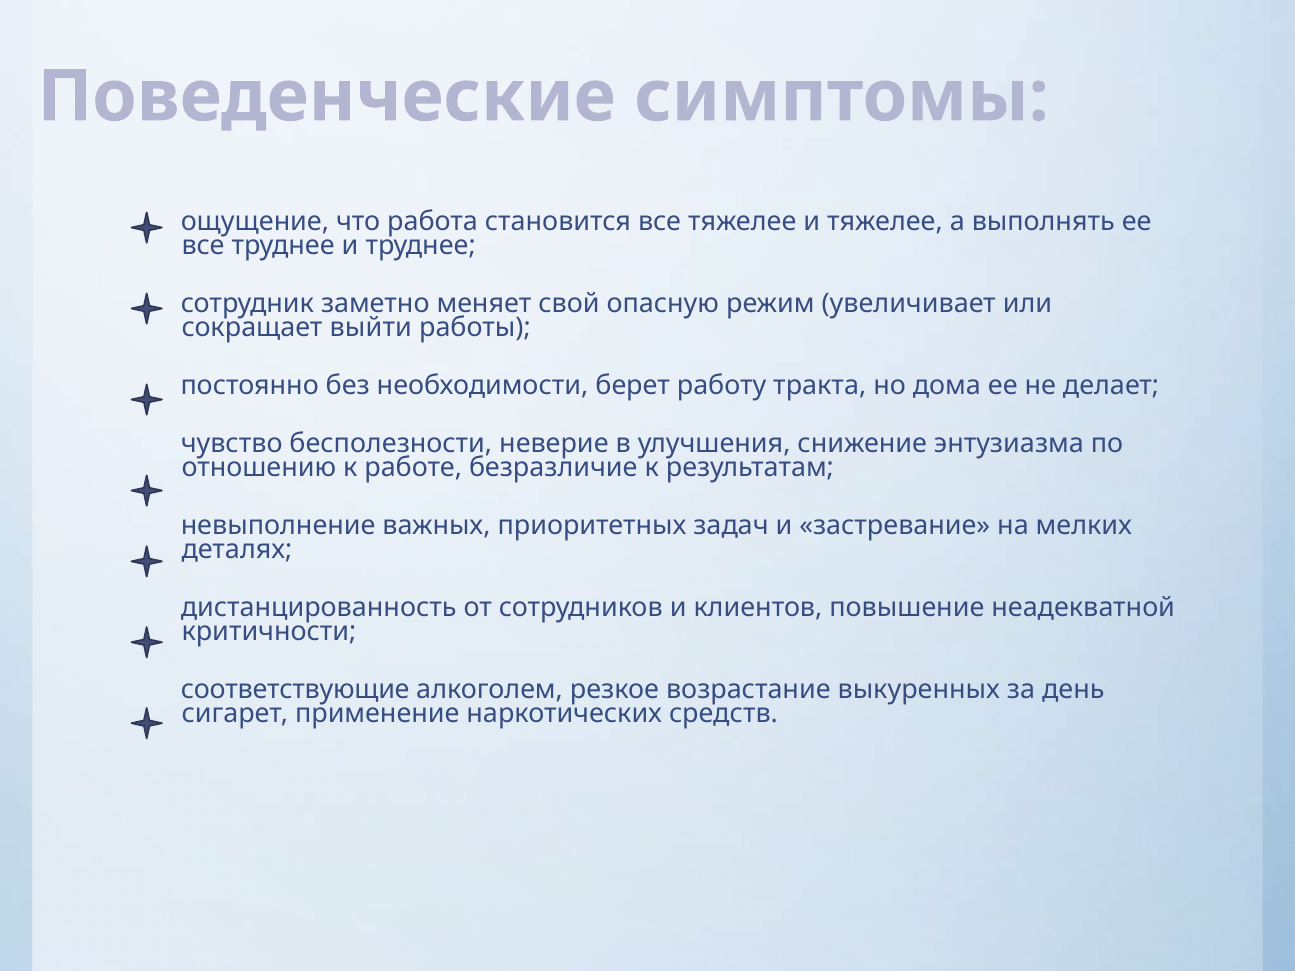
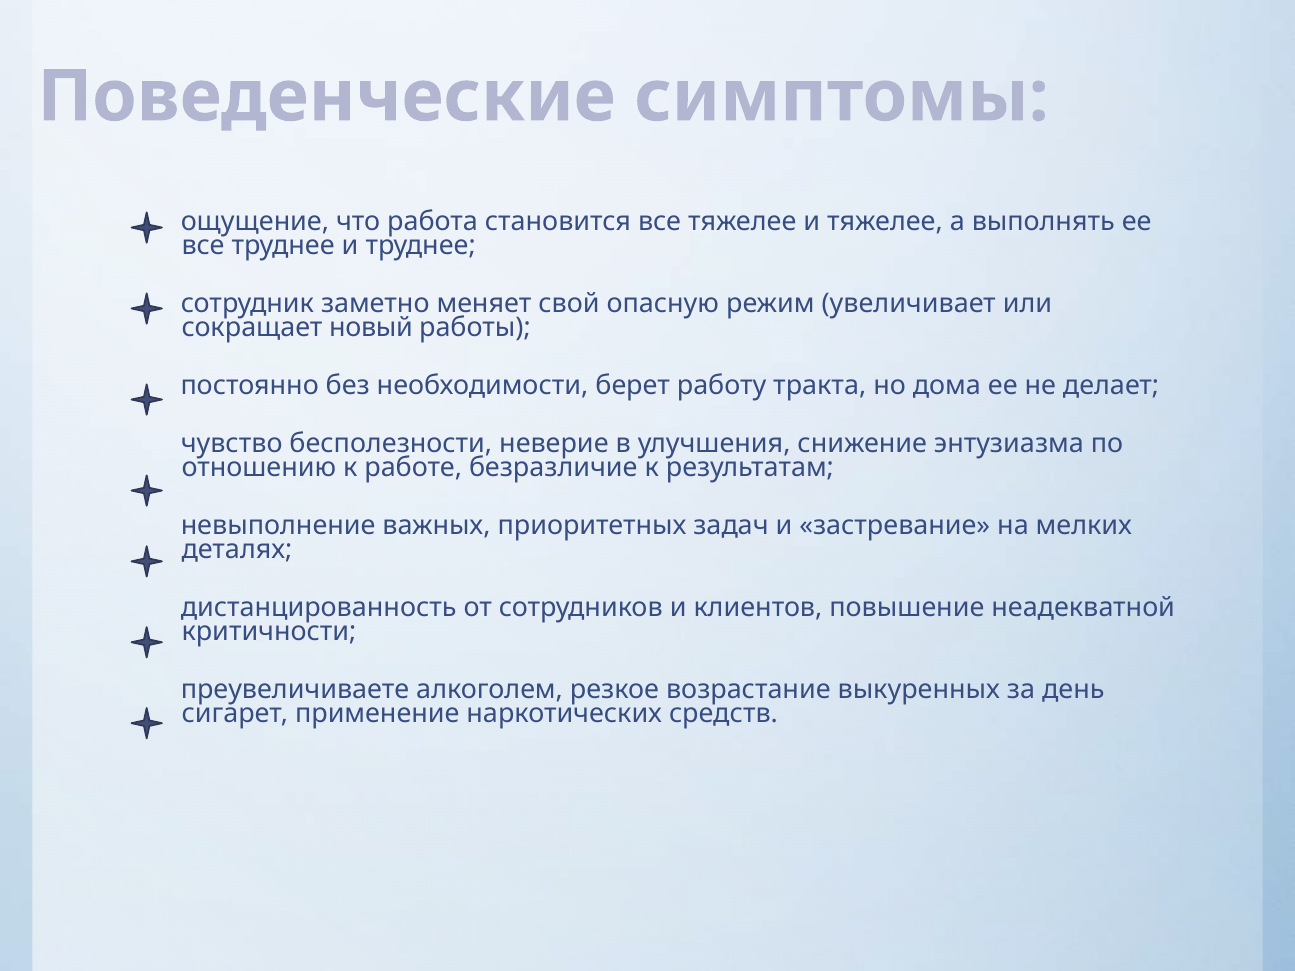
выйти: выйти -> новый
соответствующие: соответствующие -> преувеличиваете
